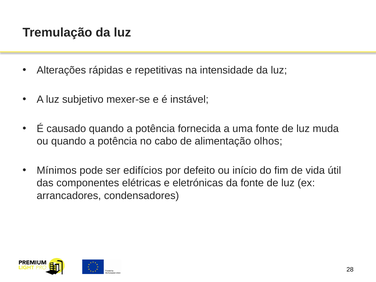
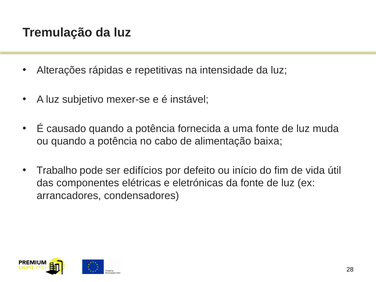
olhos: olhos -> baixa
Mínimos: Mínimos -> Trabalho
